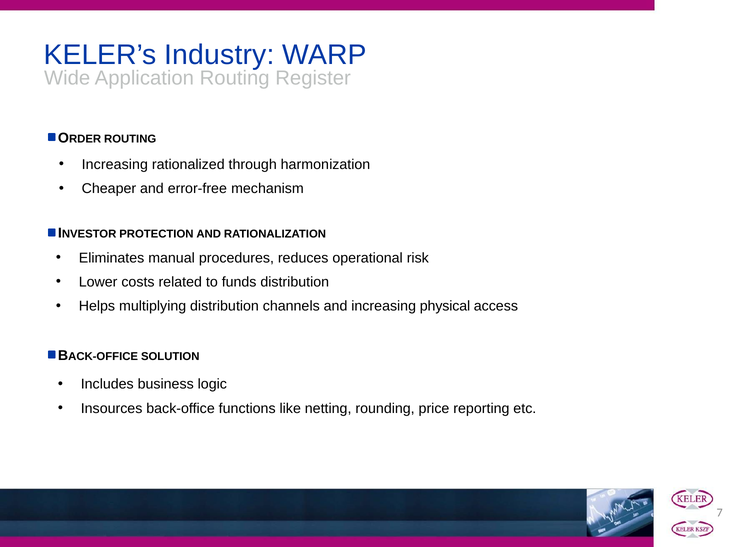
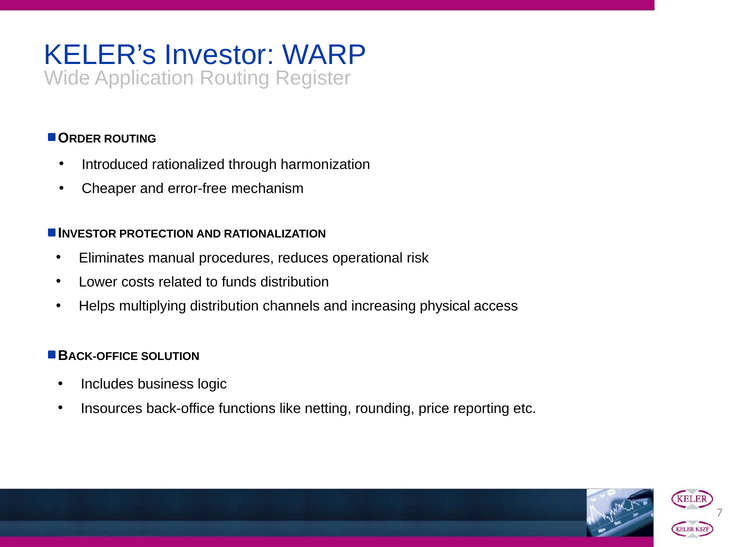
Industry: Industry -> Investor
Increasing at (115, 165): Increasing -> Introduced
